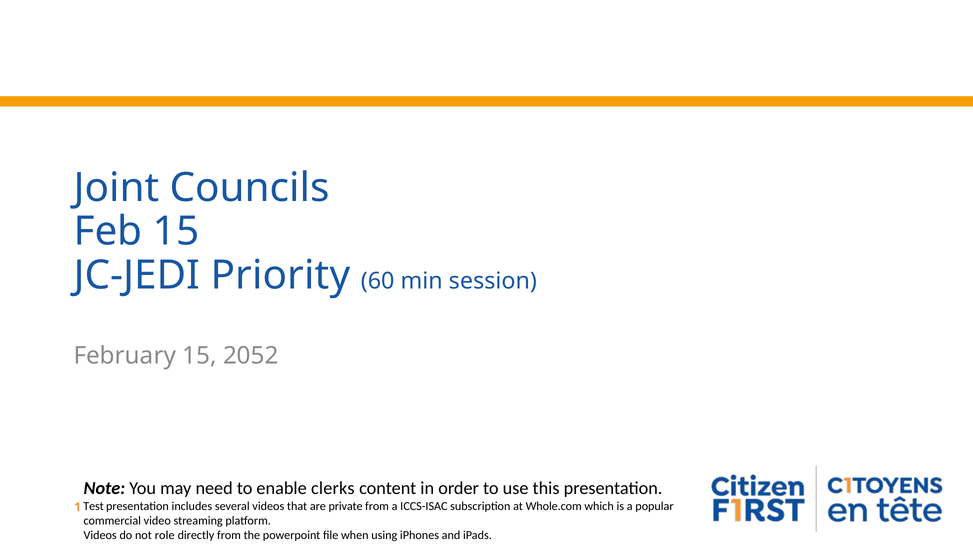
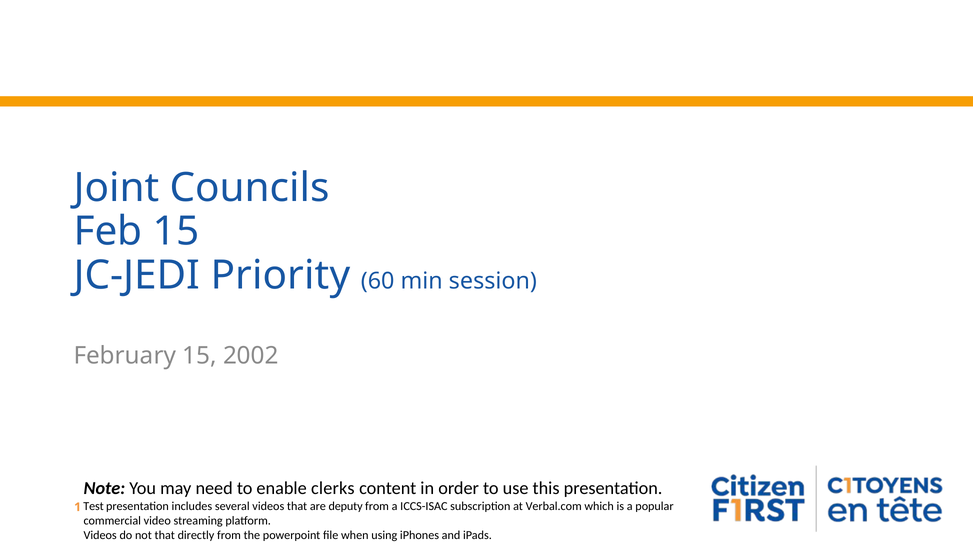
2052: 2052 -> 2002
private: private -> deputy
Whole.com: Whole.com -> Verbal.com
not role: role -> that
